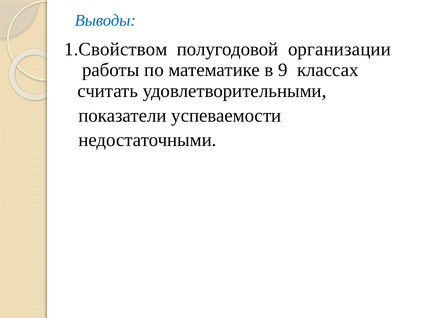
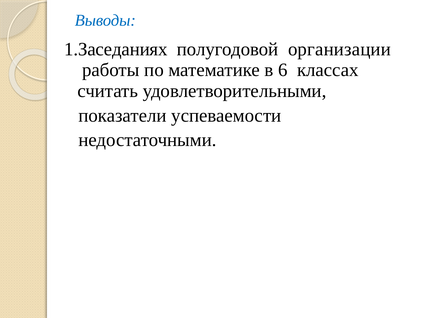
1.Свойством: 1.Свойством -> 1.Заседаниях
9: 9 -> 6
